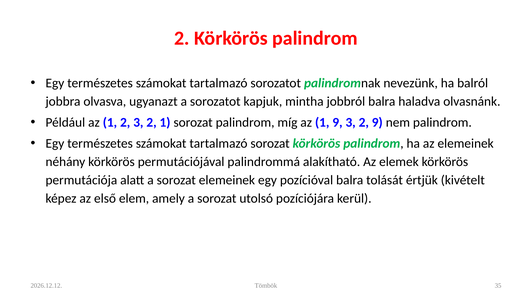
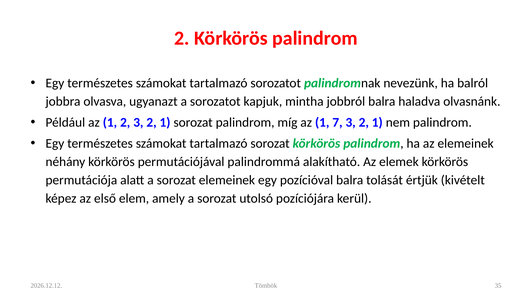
1 9: 9 -> 7
9 at (377, 122): 9 -> 1
